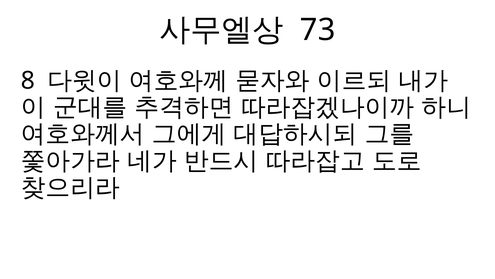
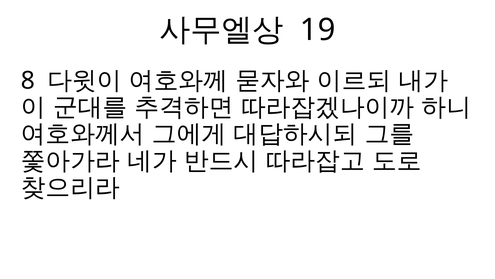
73: 73 -> 19
